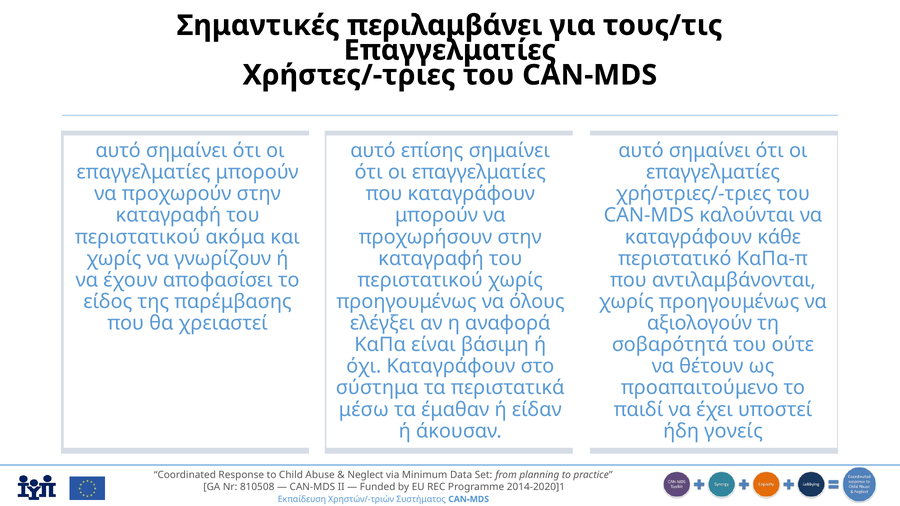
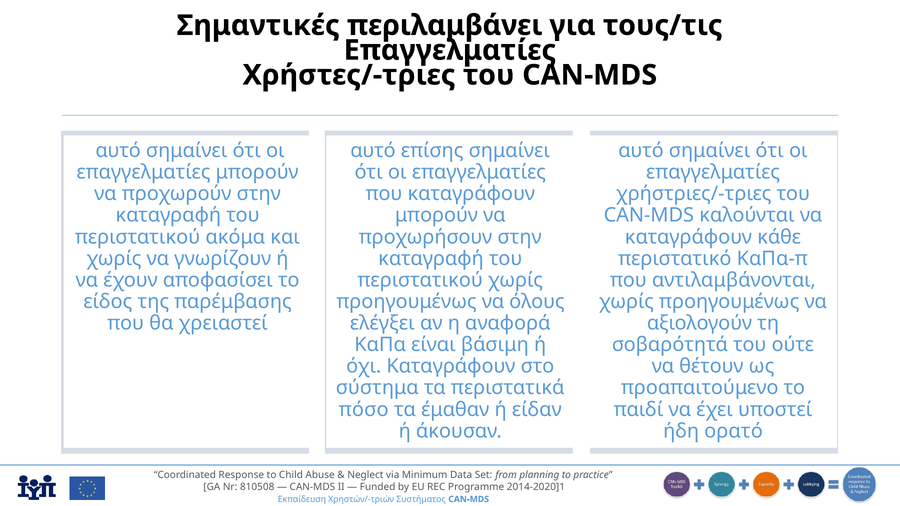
μέσω at (364, 410): μέσω -> πόσο
γονείς: γονείς -> ορατό
